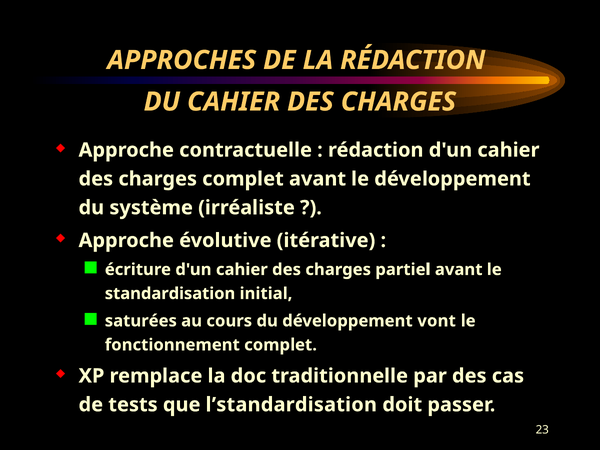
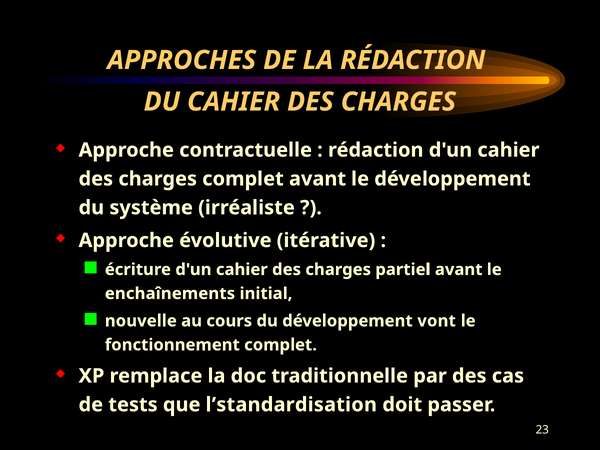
standardisation: standardisation -> enchaînements
saturées: saturées -> nouvelle
